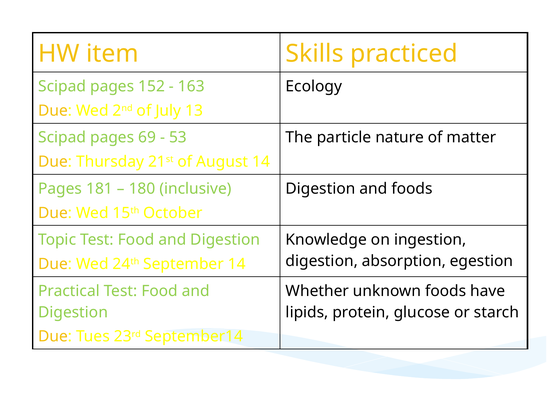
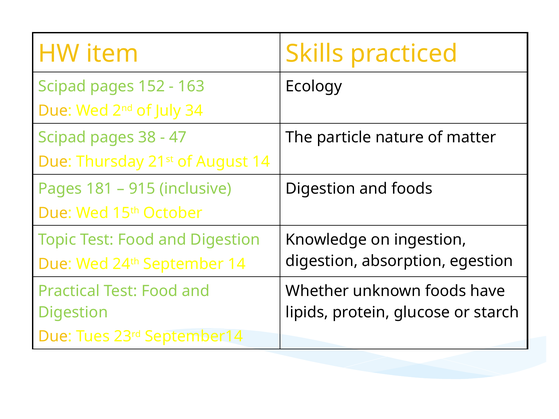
13: 13 -> 34
69: 69 -> 38
53: 53 -> 47
180: 180 -> 915
